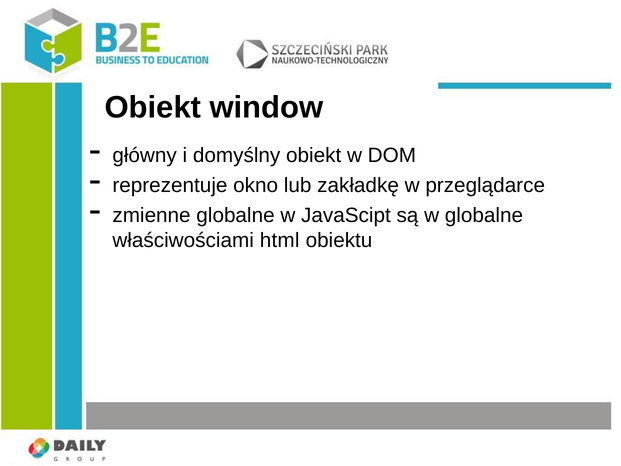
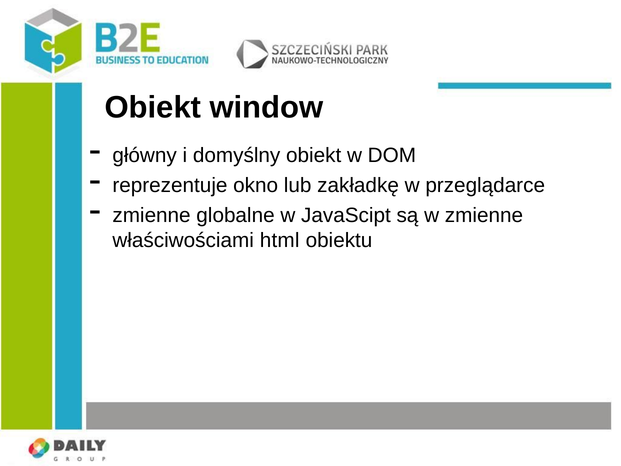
w globalne: globalne -> zmienne
